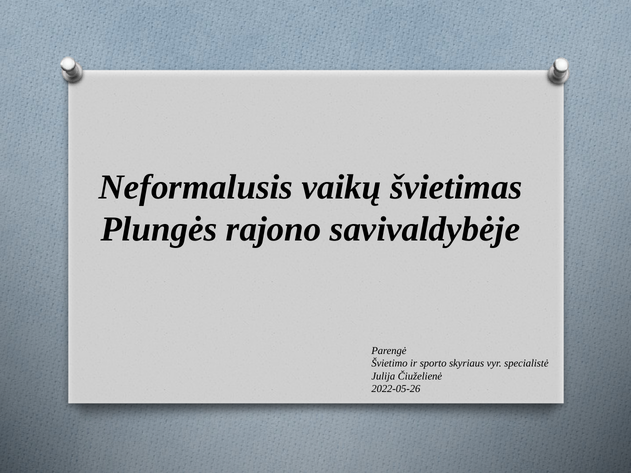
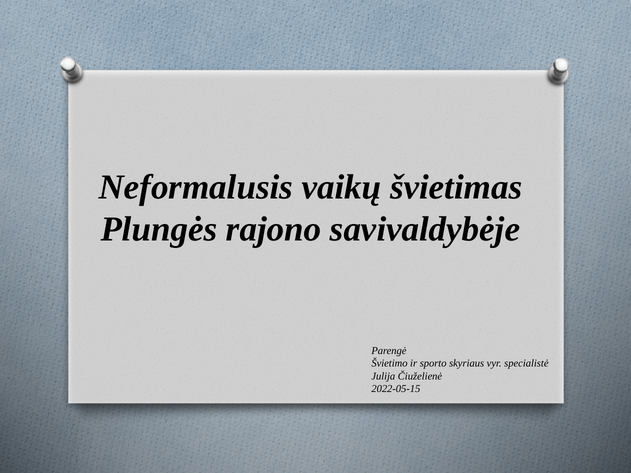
2022-05-26: 2022-05-26 -> 2022-05-15
